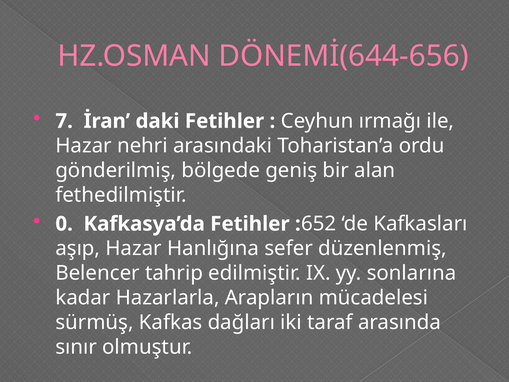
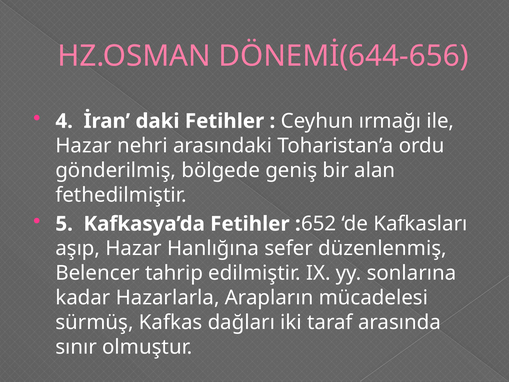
7: 7 -> 4
0: 0 -> 5
